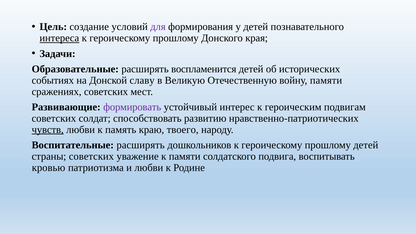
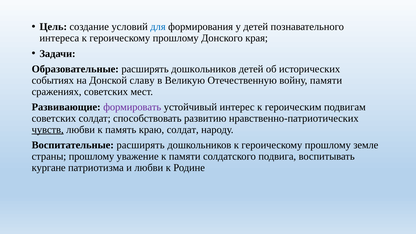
для colour: purple -> blue
интереса underline: present -> none
Образовательные расширять воспламенится: воспламенится -> дошкольников
краю твоего: твоего -> солдат
прошлому детей: детей -> земле
страны советских: советских -> прошлому
кровью: кровью -> кургане
